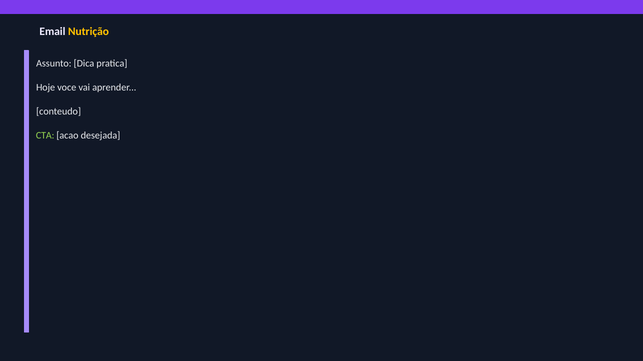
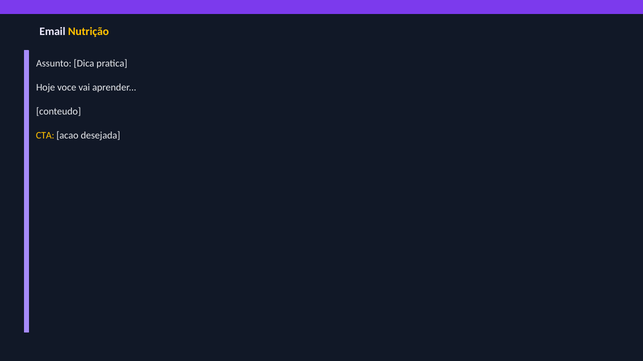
CTA colour: light green -> yellow
